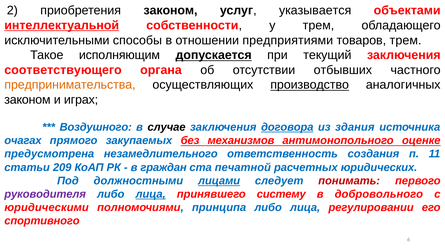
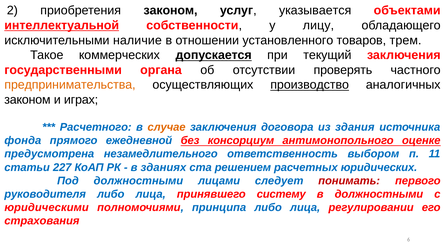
у трем: трем -> лицу
способы: способы -> наличие
предприятиями: предприятиями -> установленного
исполняющим: исполняющим -> коммерческих
соответствующего: соответствующего -> государственными
отбывших: отбывших -> проверять
Воздушного: Воздушного -> Расчетного
случае colour: black -> orange
договора underline: present -> none
очагах: очагах -> фонда
закупаемых: закупаемых -> ежедневной
механизмов: механизмов -> консорциум
создания: создания -> выбором
209: 209 -> 227
граждан: граждан -> зданиях
печатной: печатной -> решением
лицами underline: present -> none
руководителя colour: purple -> blue
лица at (151, 194) underline: present -> none
в добровольного: добровольного -> должностными
спортивного: спортивного -> страхования
